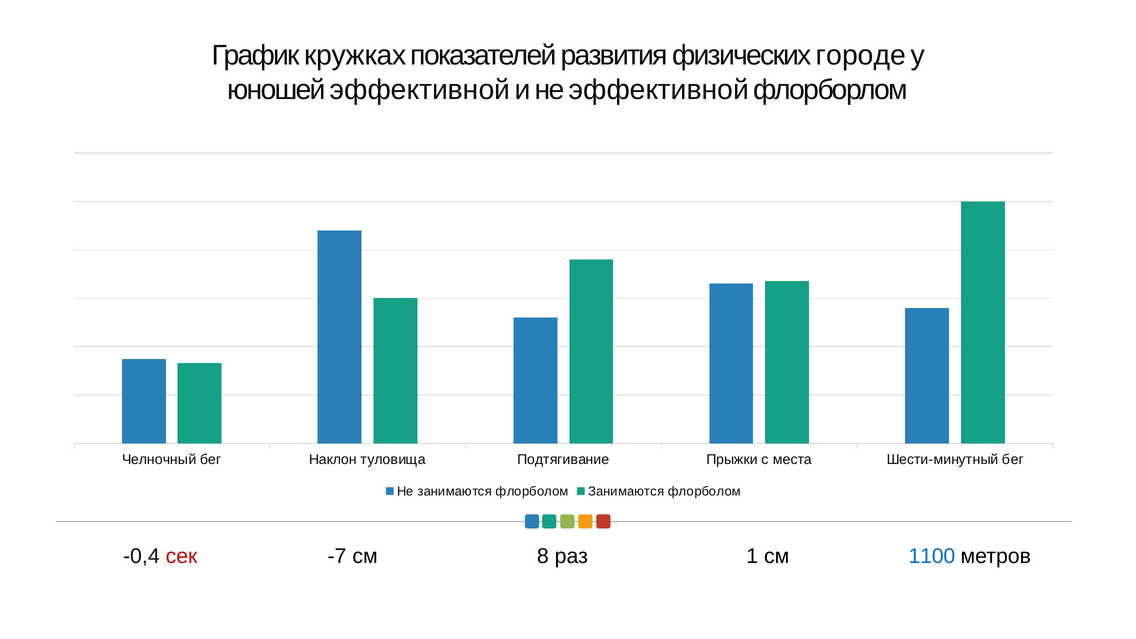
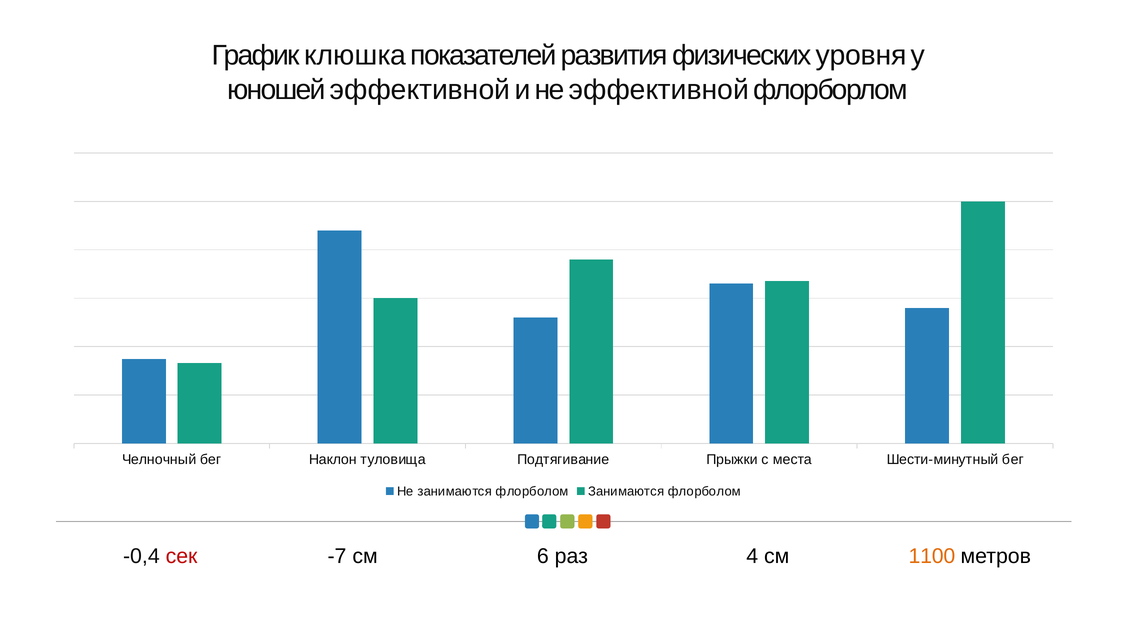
кружках: кружках -> клюшка
городе: городе -> уровня
8: 8 -> 6
1: 1 -> 4
1100 colour: blue -> orange
